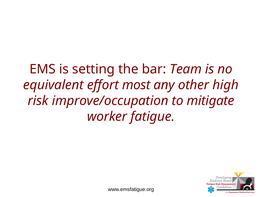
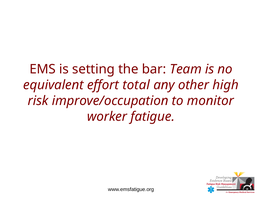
most: most -> total
mitigate: mitigate -> monitor
